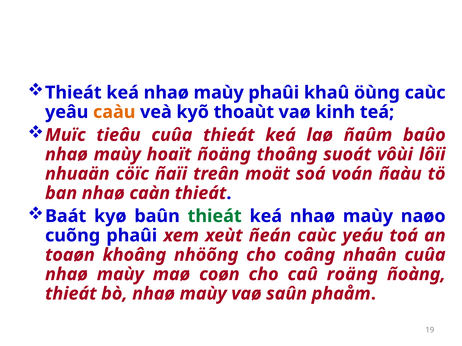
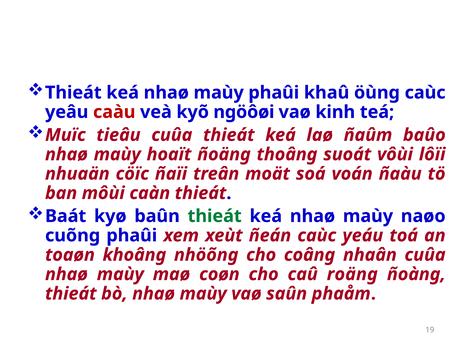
caàu colour: orange -> red
thoaùt: thoaùt -> ngöôøi
ban nhaø: nhaø -> môùi
